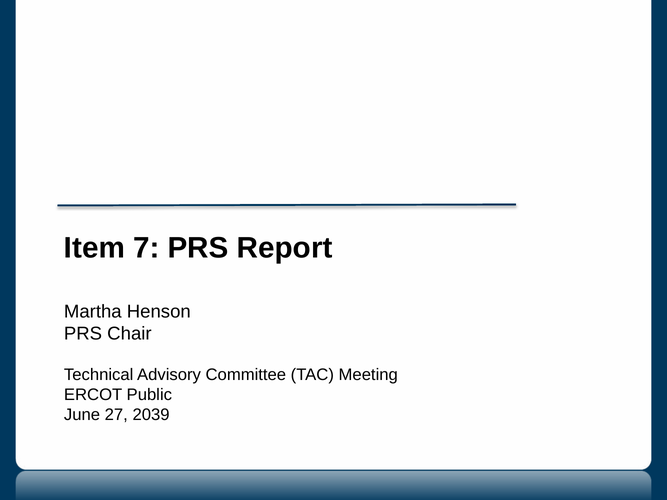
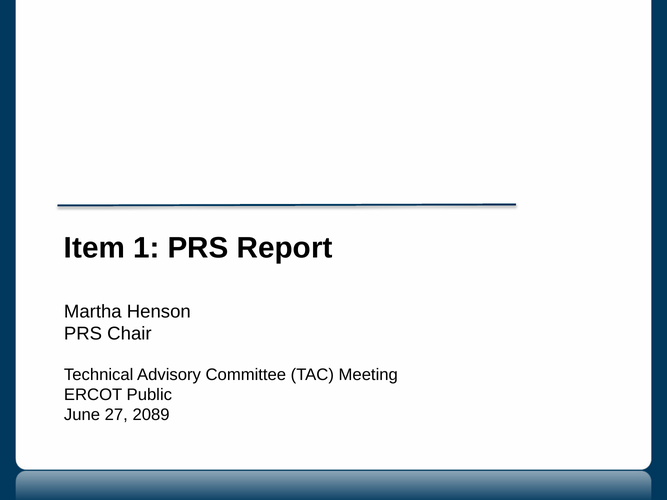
7: 7 -> 1
2039: 2039 -> 2089
